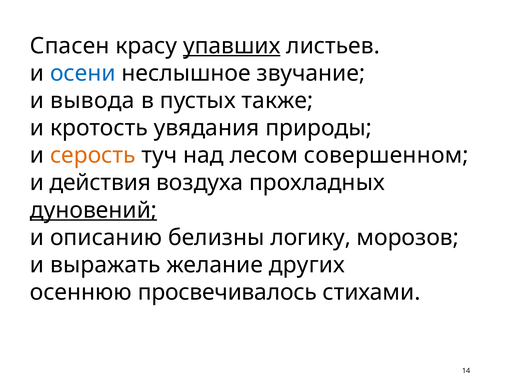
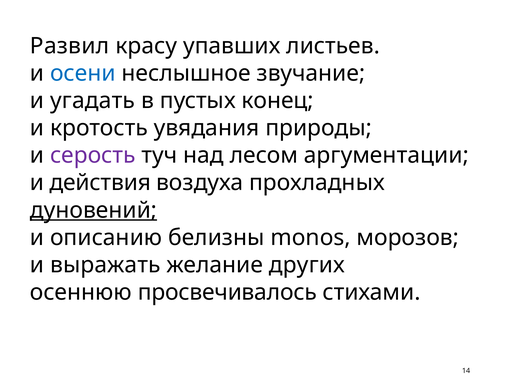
Спасен: Спасен -> Развил
упавших underline: present -> none
вывода: вывода -> угадать
также: также -> конец
серость colour: orange -> purple
совершенном: совершенном -> аргументации
логику: логику -> monos
